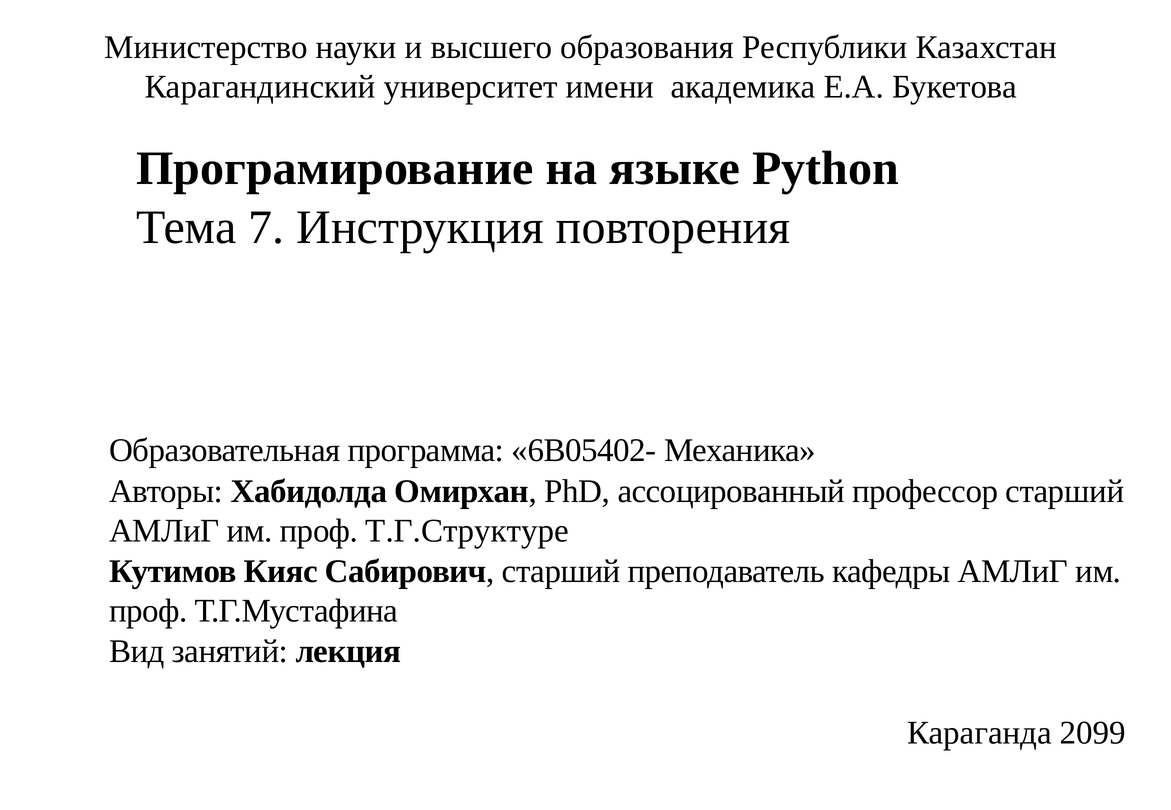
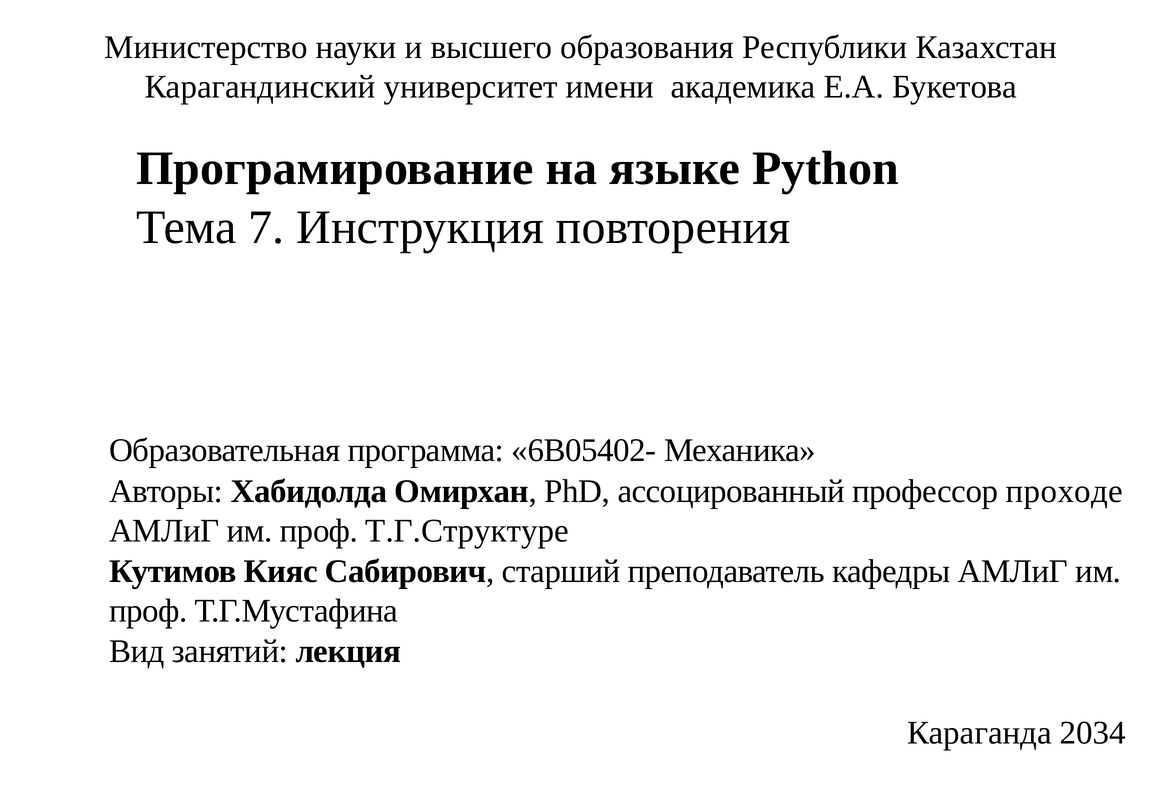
профессор старший: старший -> проходе
2099: 2099 -> 2034
